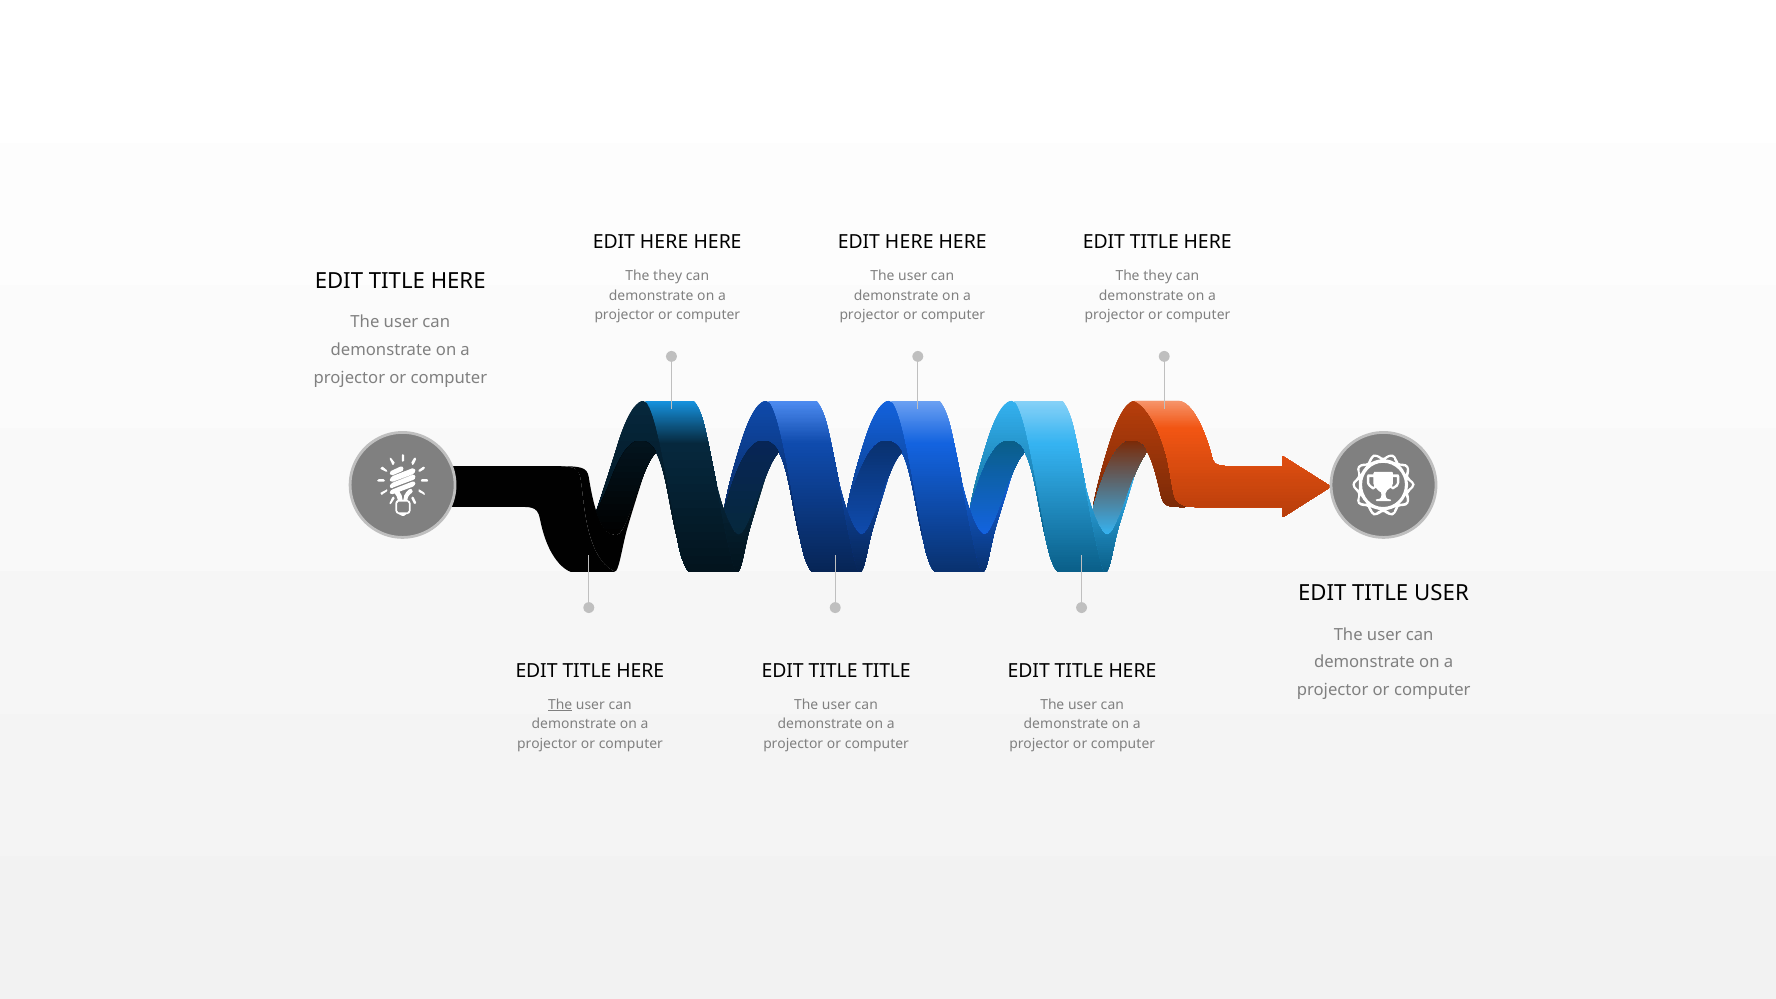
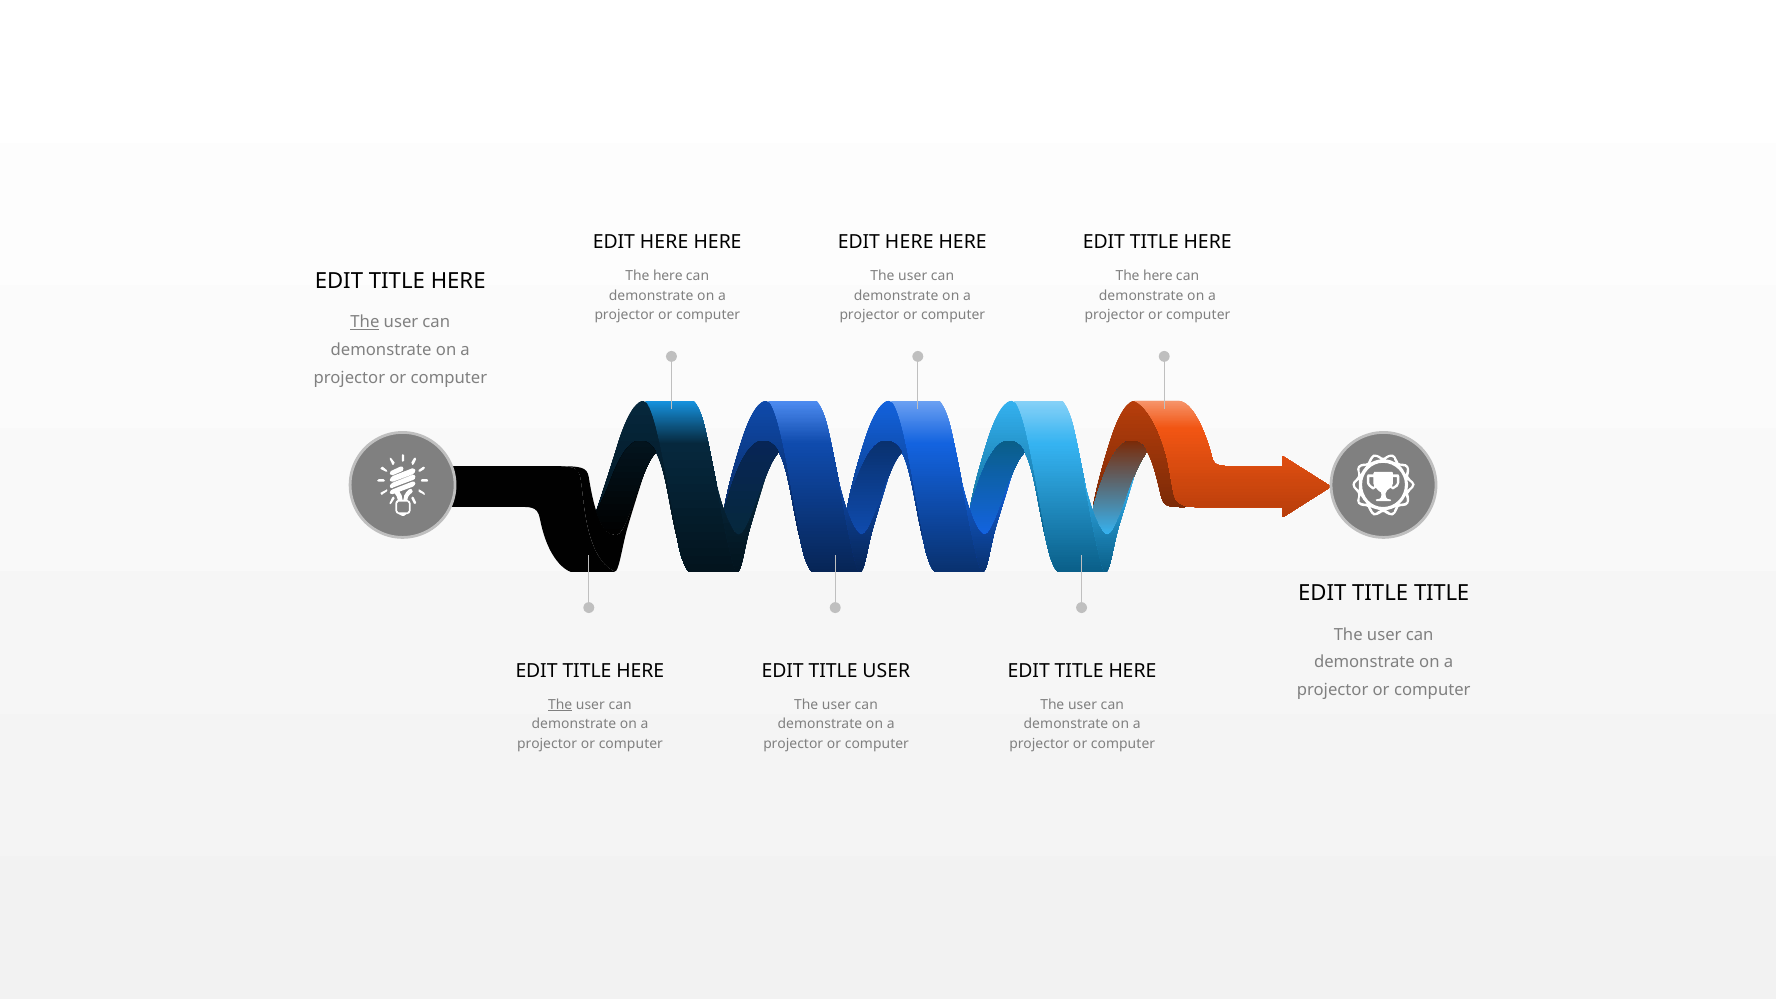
they at (668, 276): they -> here
they at (1158, 276): they -> here
The at (365, 322) underline: none -> present
TITLE USER: USER -> TITLE
TITLE TITLE: TITLE -> USER
